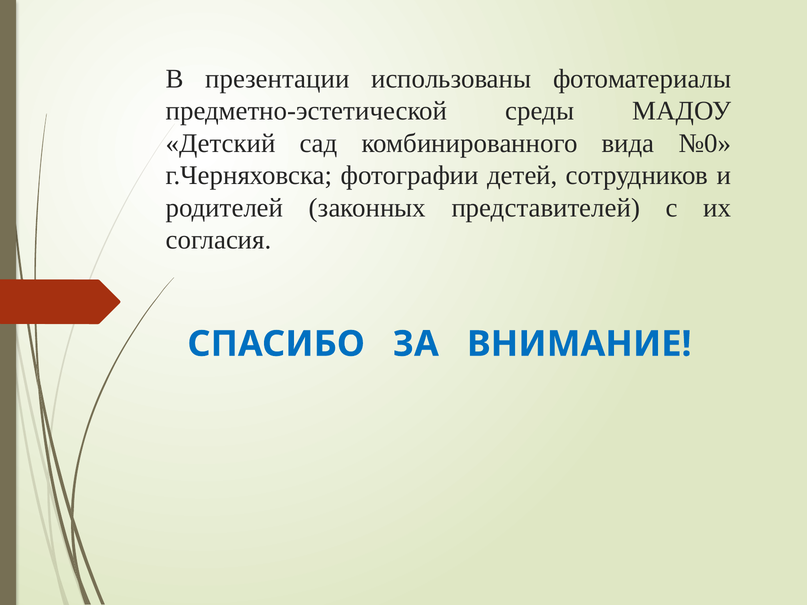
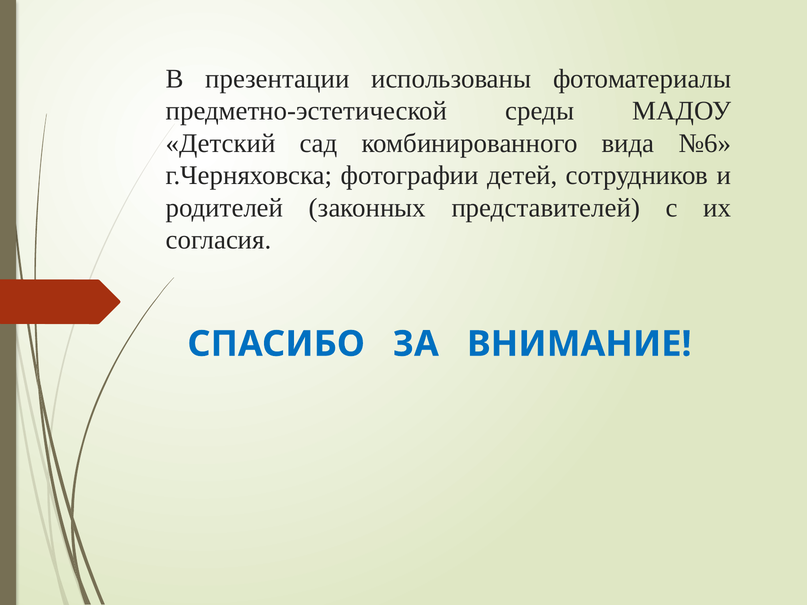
№0: №0 -> №6
